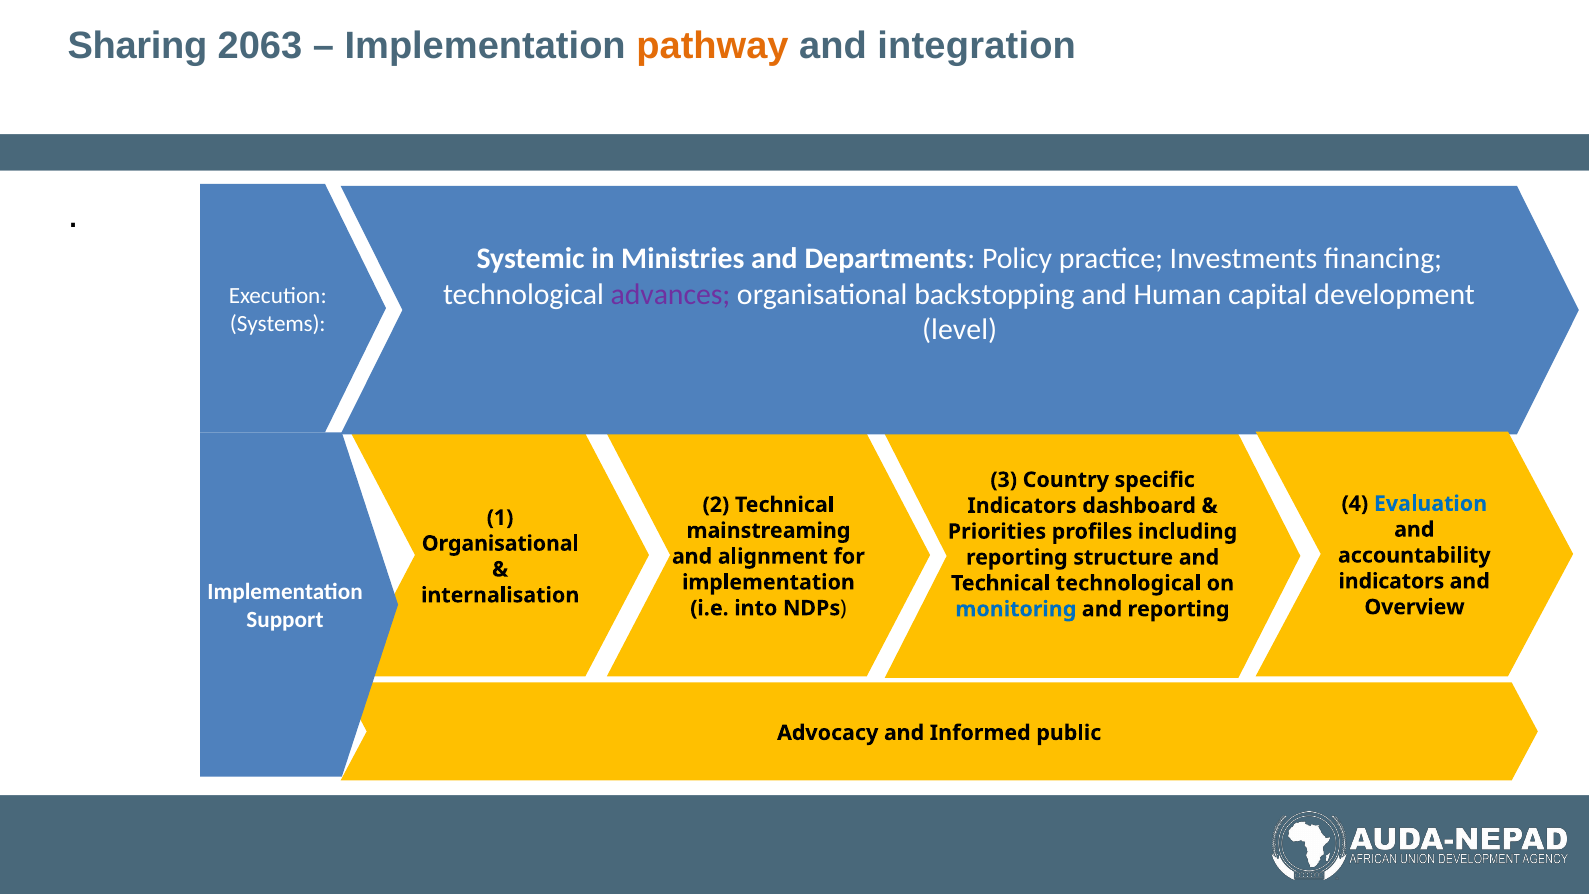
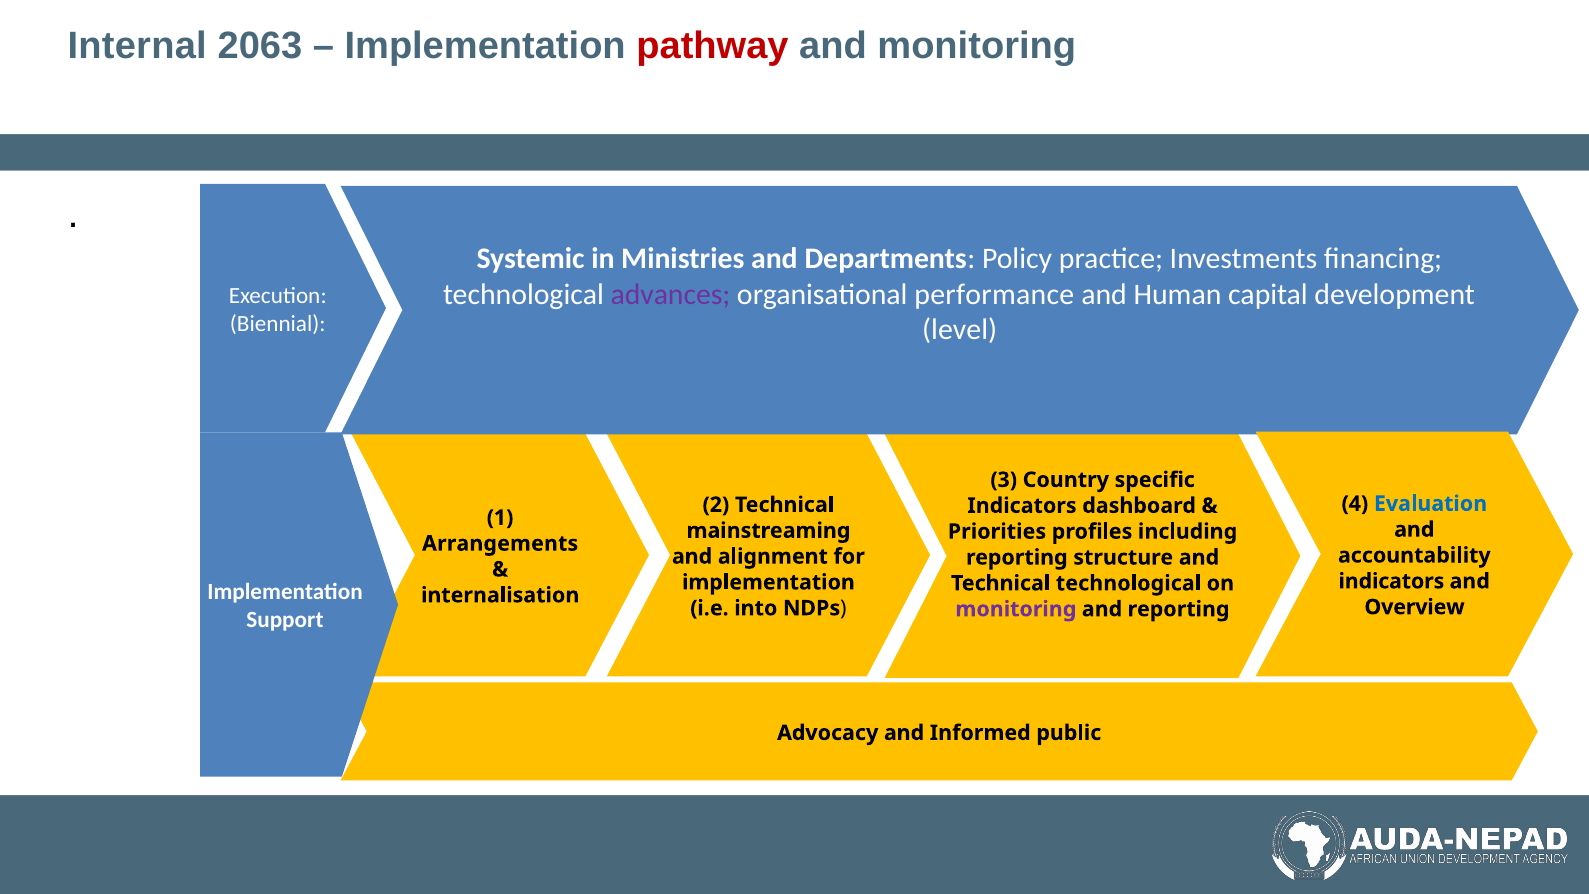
Sharing: Sharing -> Internal
pathway colour: orange -> red
and integration: integration -> monitoring
backstopping: backstopping -> performance
Systems: Systems -> Biennial
Organisational at (500, 543): Organisational -> Arrangements
monitoring at (1016, 609) colour: blue -> purple
